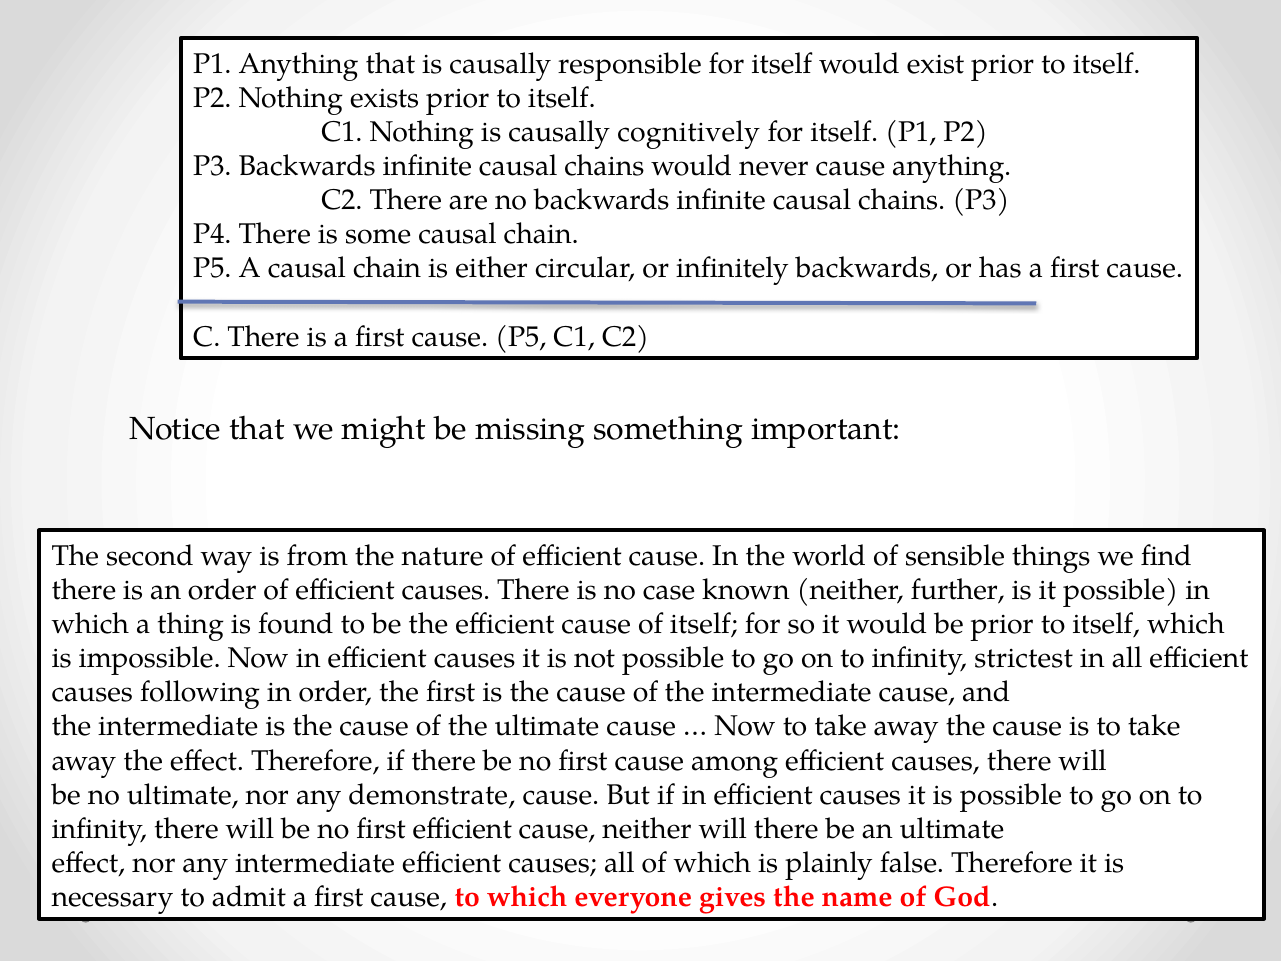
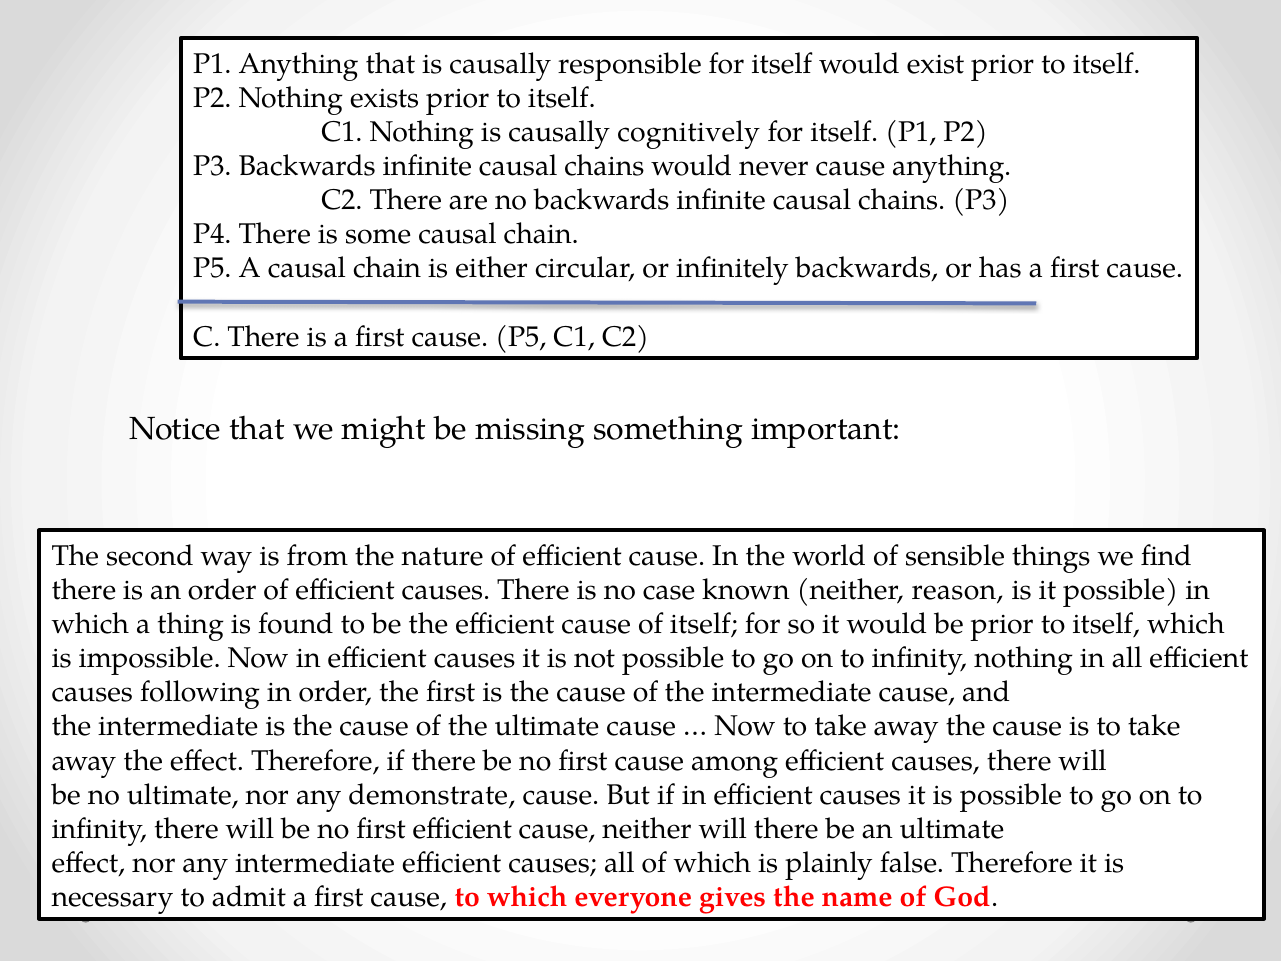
further: further -> reason
infinity strictest: strictest -> nothing
